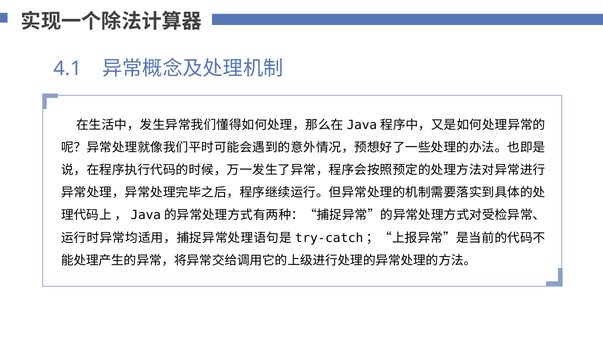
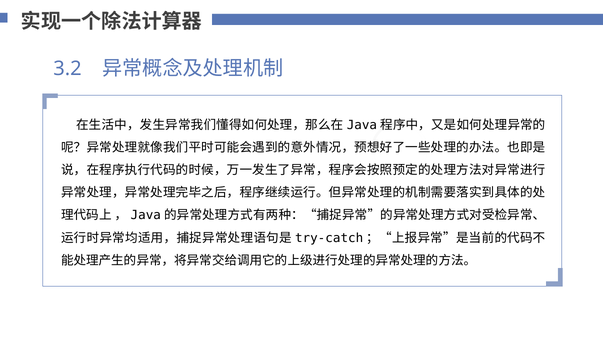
4.1: 4.1 -> 3.2
